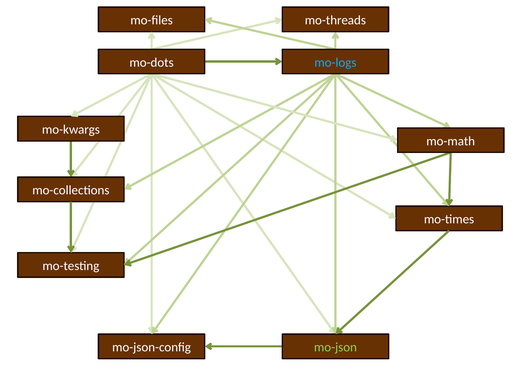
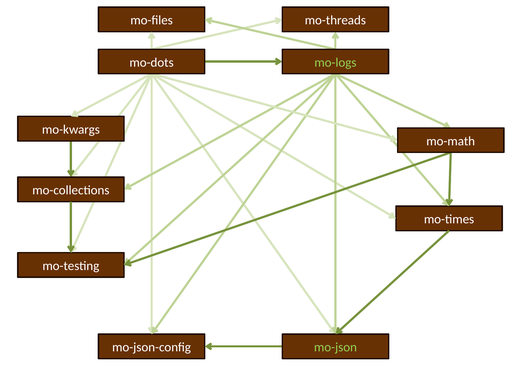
mo-logs colour: light blue -> light green
